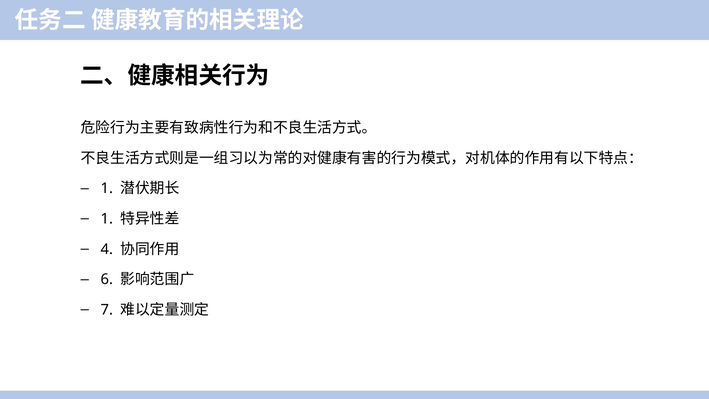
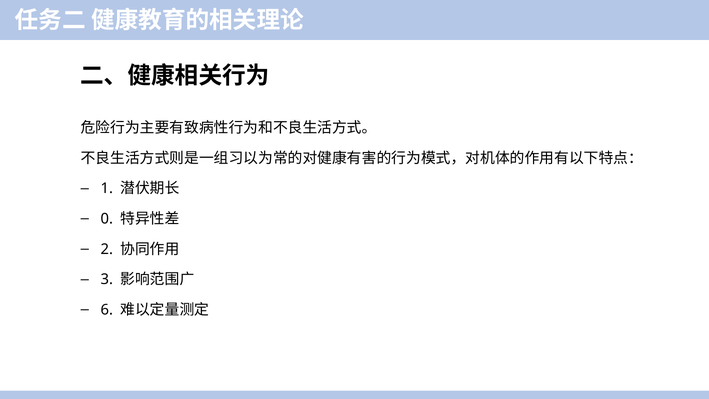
1 at (107, 219): 1 -> 0
4: 4 -> 2
6: 6 -> 3
7: 7 -> 6
